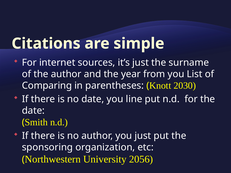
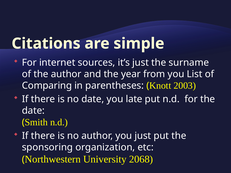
2030: 2030 -> 2003
line: line -> late
2056: 2056 -> 2068
